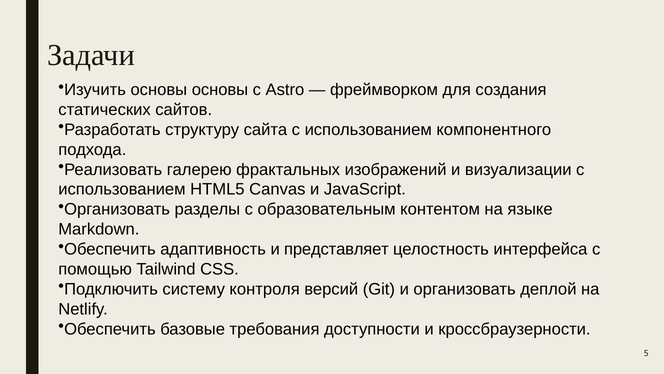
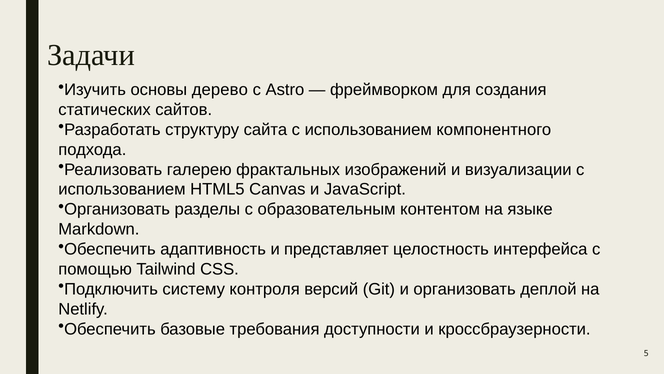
основы основы: основы -> дерево
